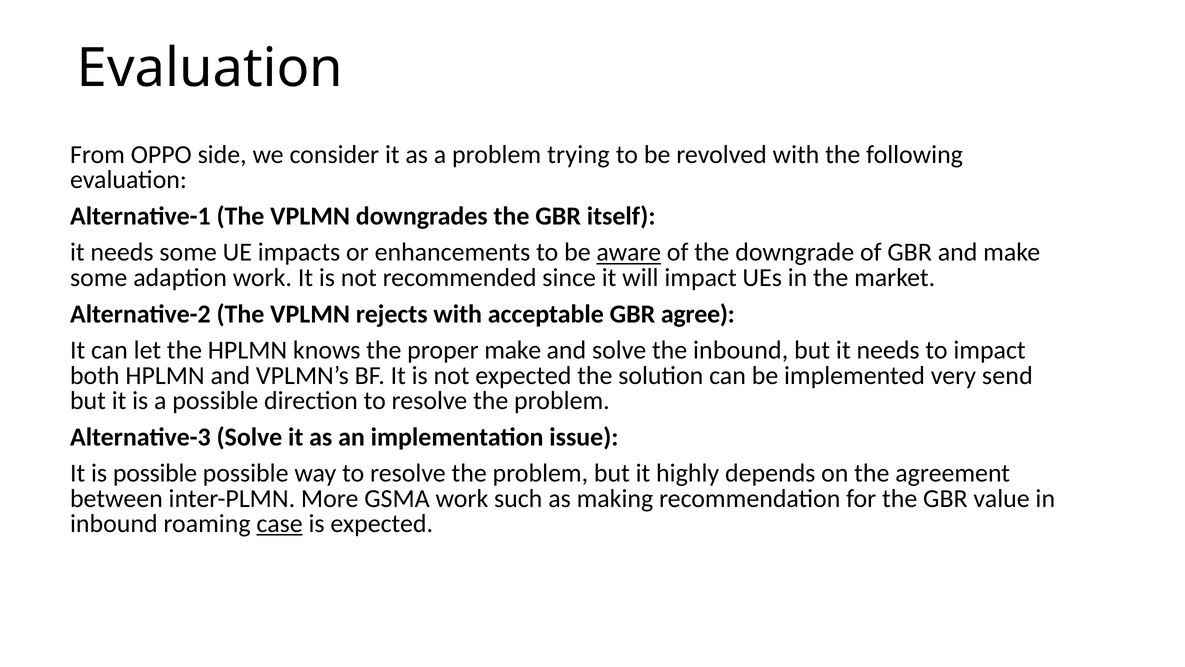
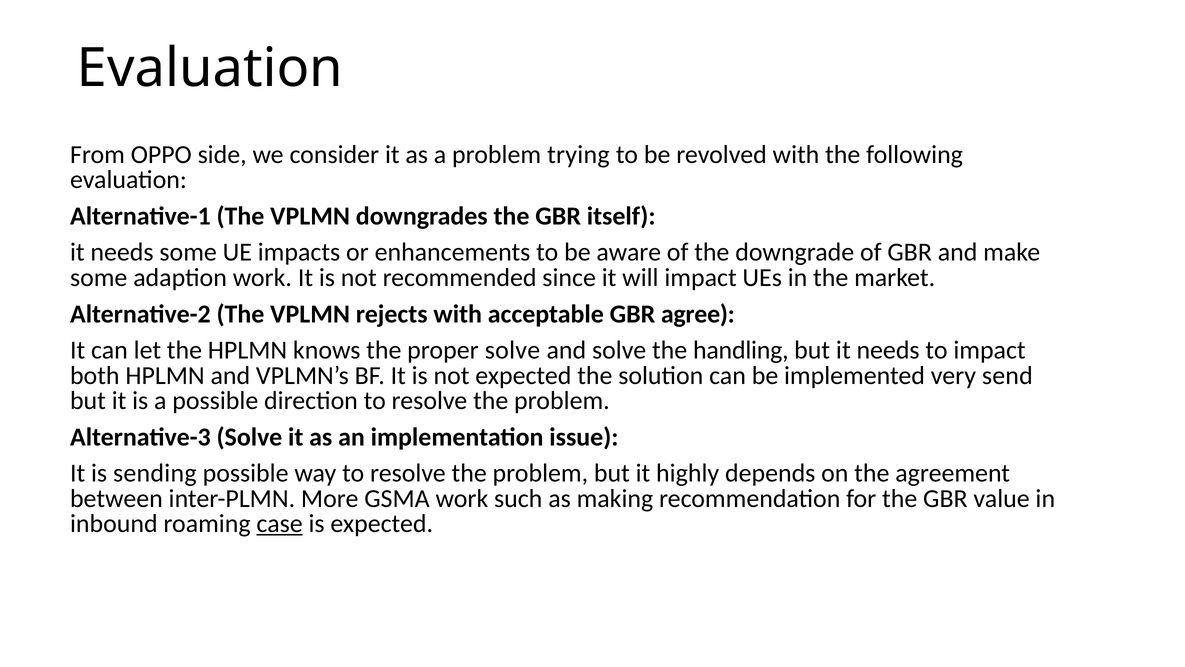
aware underline: present -> none
proper make: make -> solve
the inbound: inbound -> handling
is possible: possible -> sending
